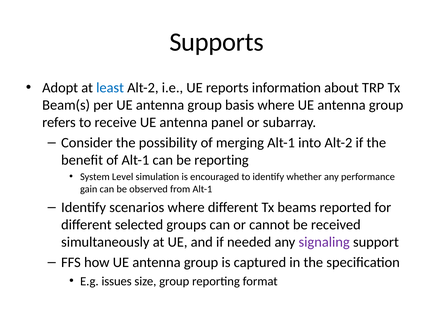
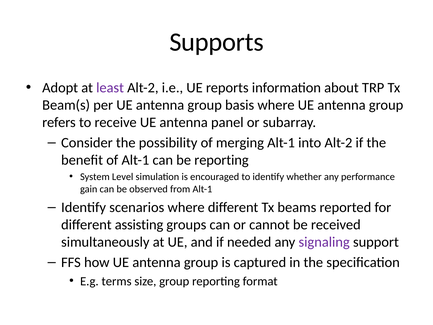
least colour: blue -> purple
selected: selected -> assisting
issues: issues -> terms
